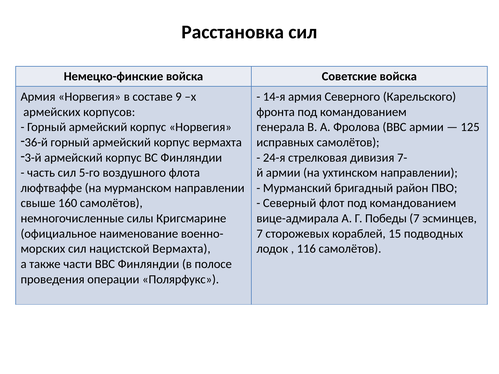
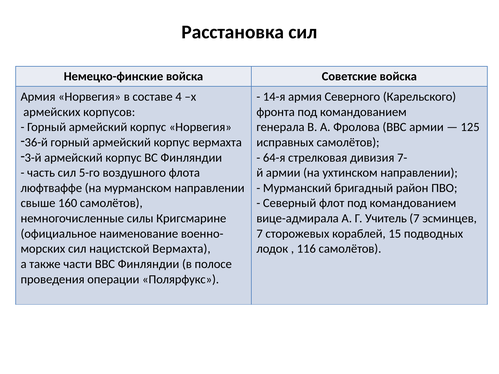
9: 9 -> 4
24-я: 24-я -> 64-я
Победы: Победы -> Учитель
